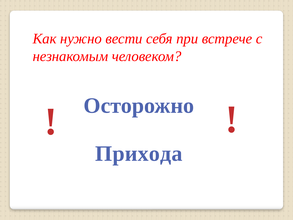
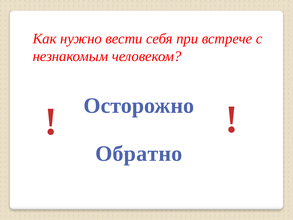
Прихода: Прихода -> Обратно
